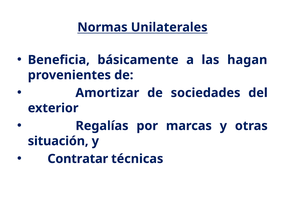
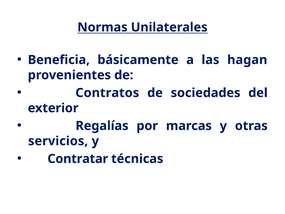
Amortizar: Amortizar -> Contratos
situación: situación -> servicios
